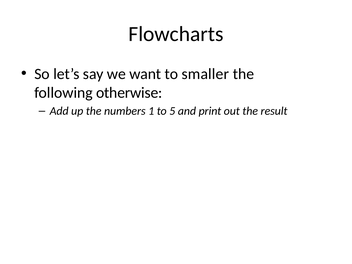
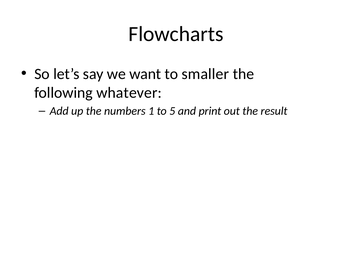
otherwise: otherwise -> whatever
